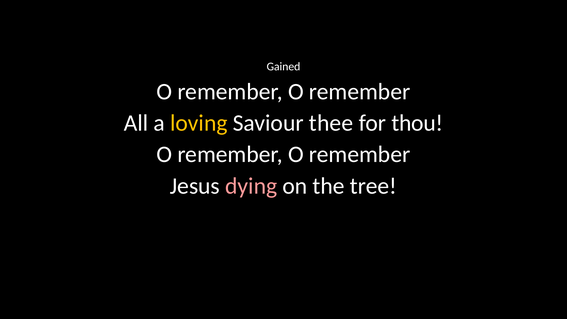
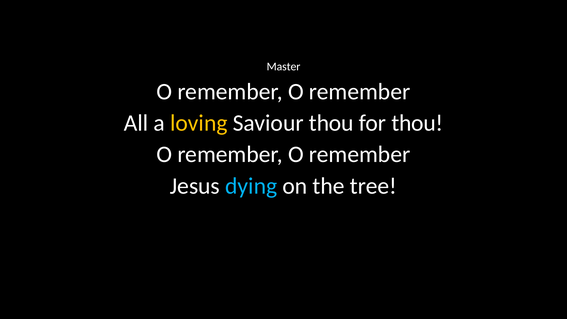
Gained: Gained -> Master
Saviour thee: thee -> thou
dying colour: pink -> light blue
